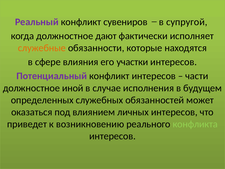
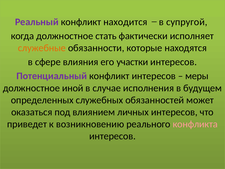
сувениров: сувениров -> находится
дают: дают -> стать
части: части -> меры
конфликта colour: light green -> pink
